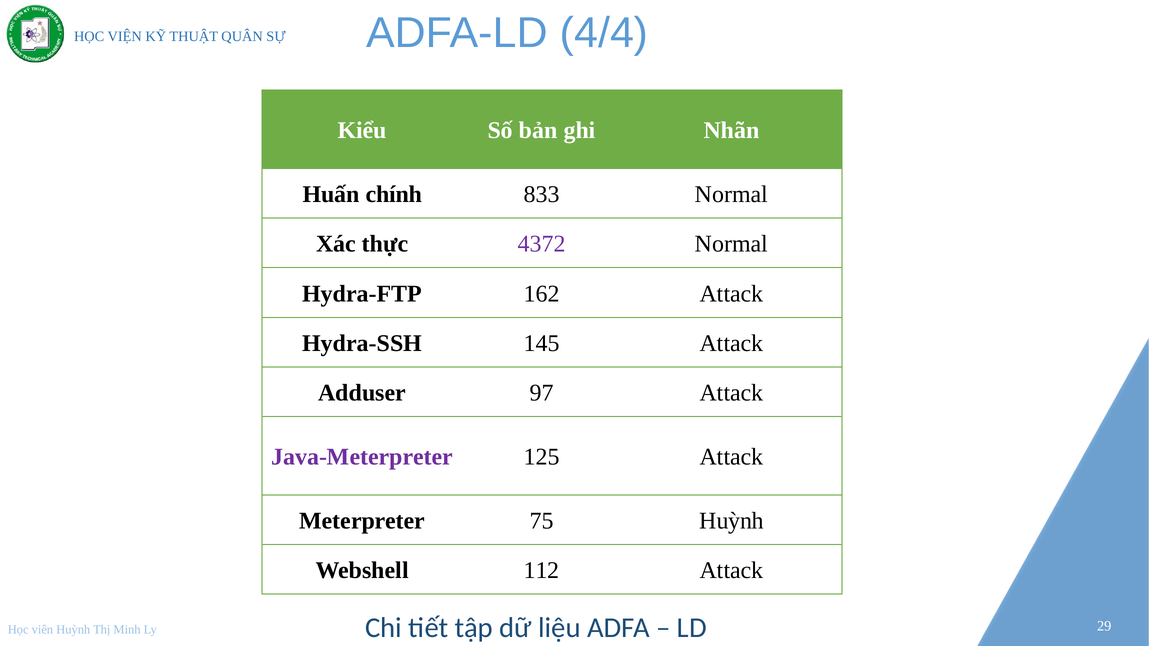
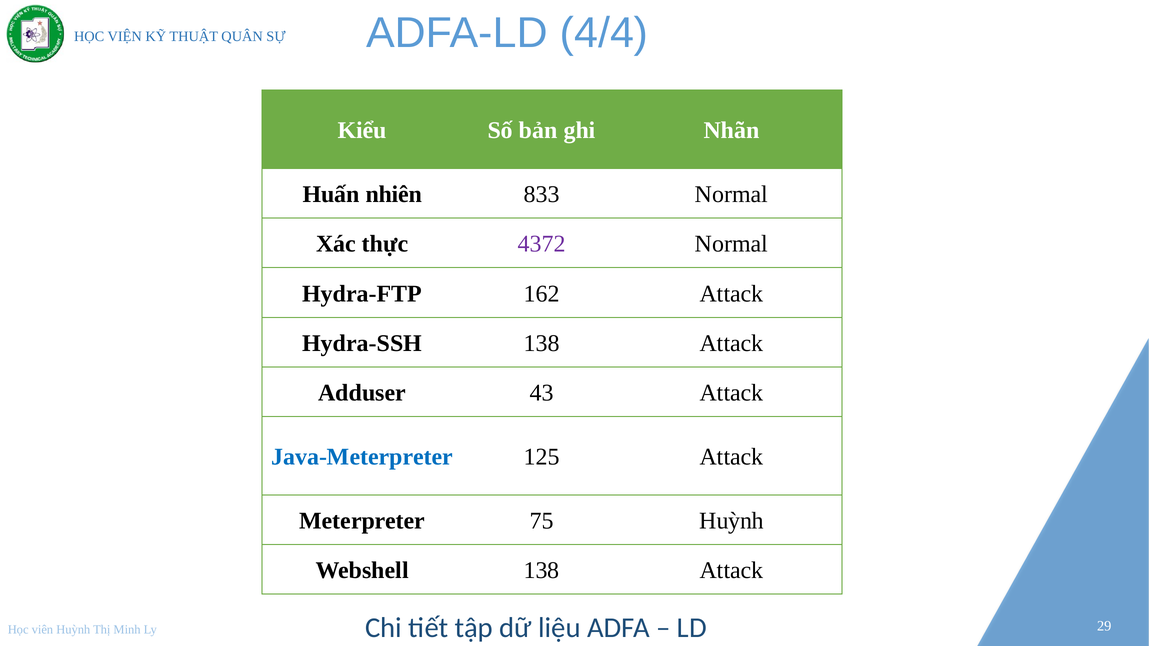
chính: chính -> nhiên
Hydra-SSH 145: 145 -> 138
97: 97 -> 43
Java-Meterpreter colour: purple -> blue
Webshell 112: 112 -> 138
